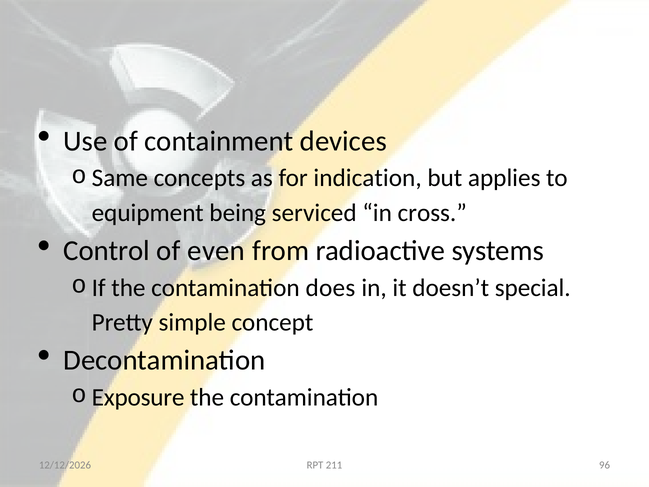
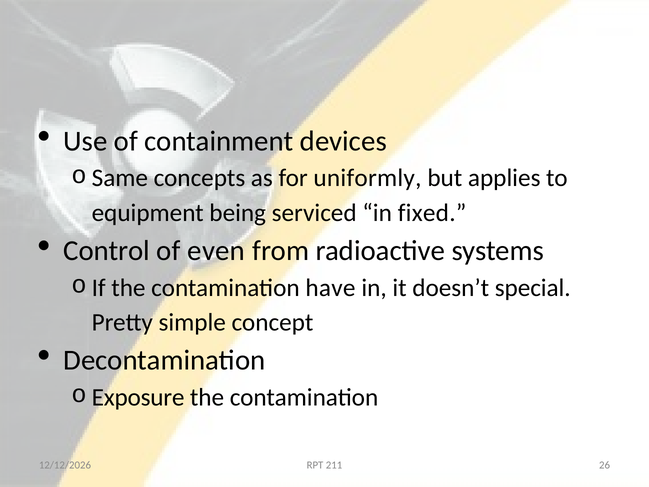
indication: indication -> uniformly
cross: cross -> fixed
does: does -> have
96: 96 -> 26
